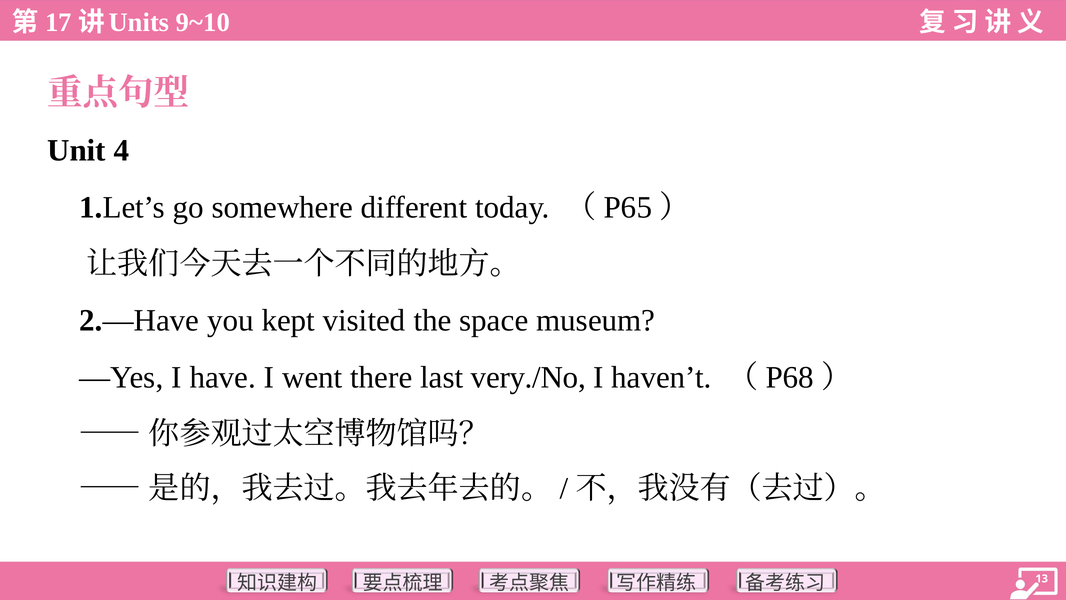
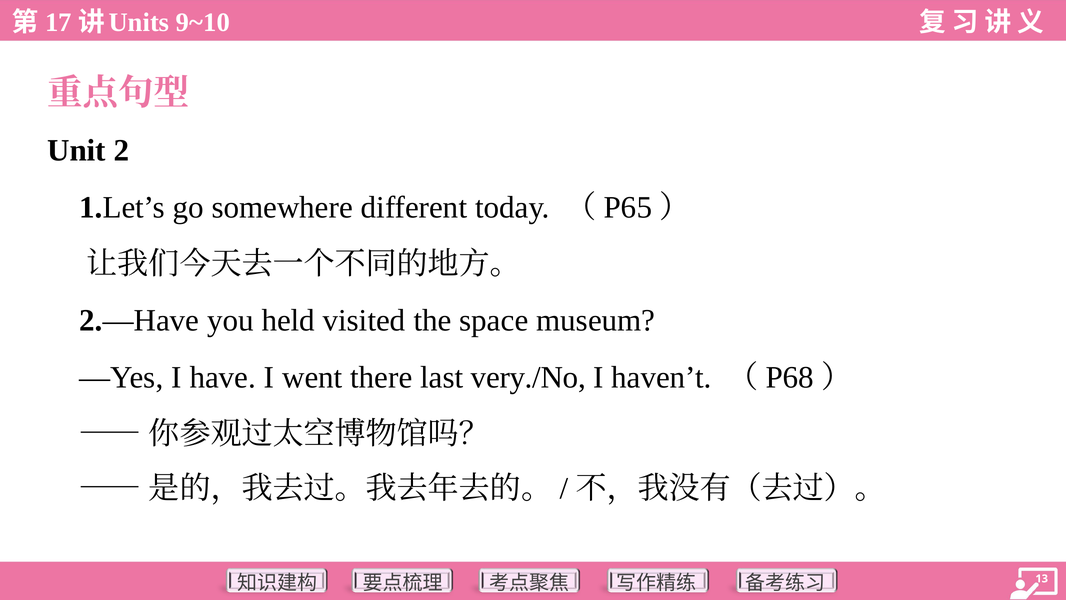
4: 4 -> 2
kept: kept -> held
